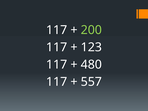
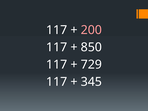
200 colour: light green -> pink
123: 123 -> 850
480: 480 -> 729
557: 557 -> 345
